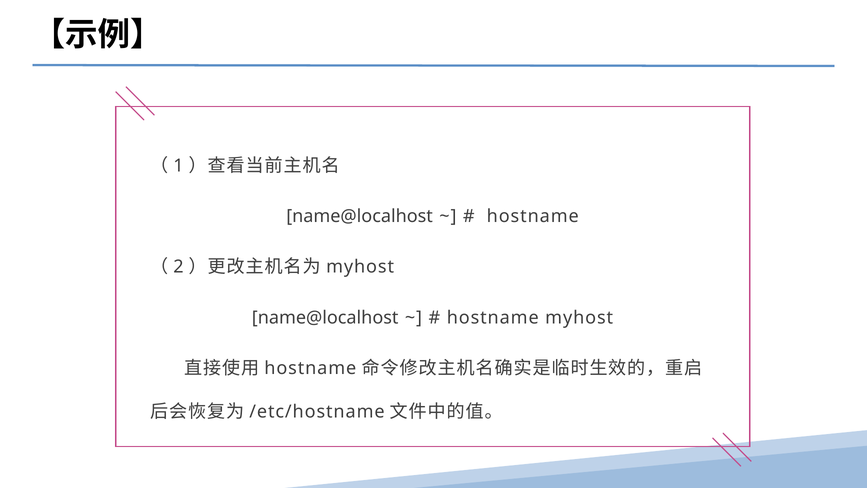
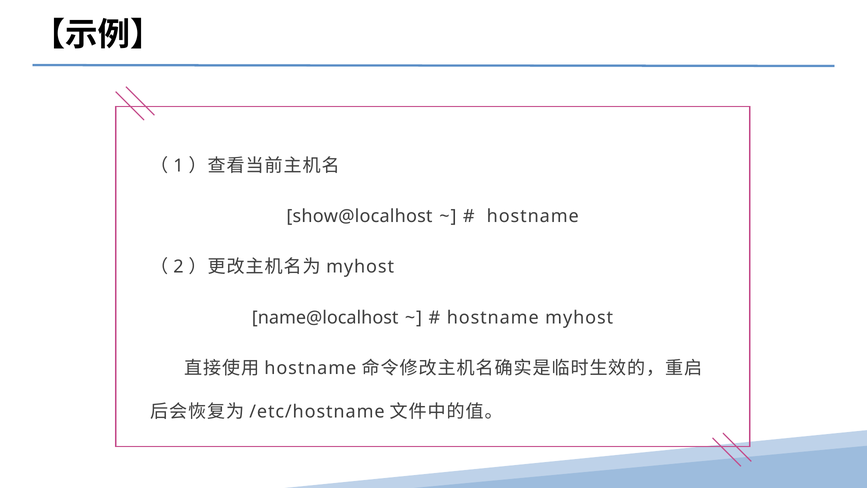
name@localhost at (360, 216): name@localhost -> show@localhost
